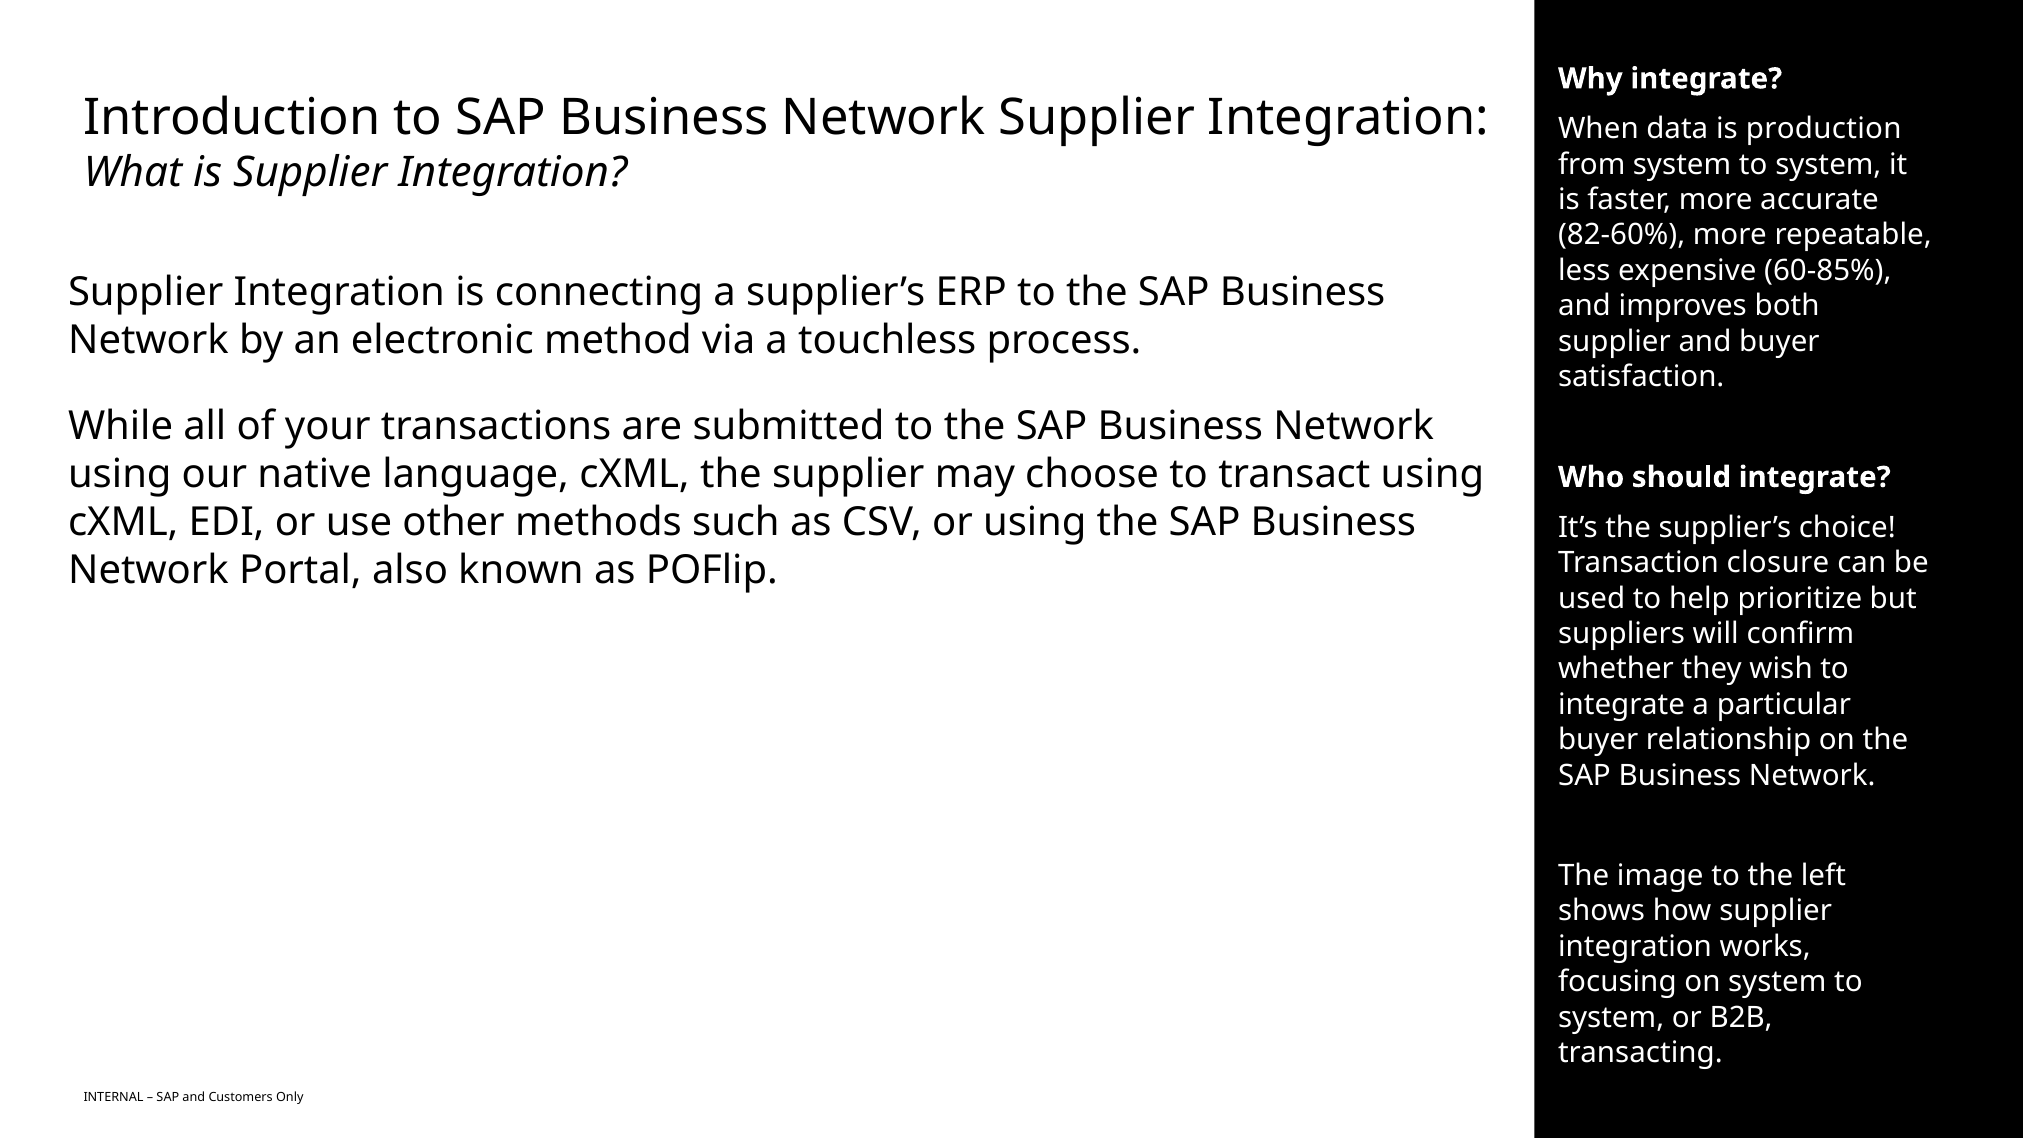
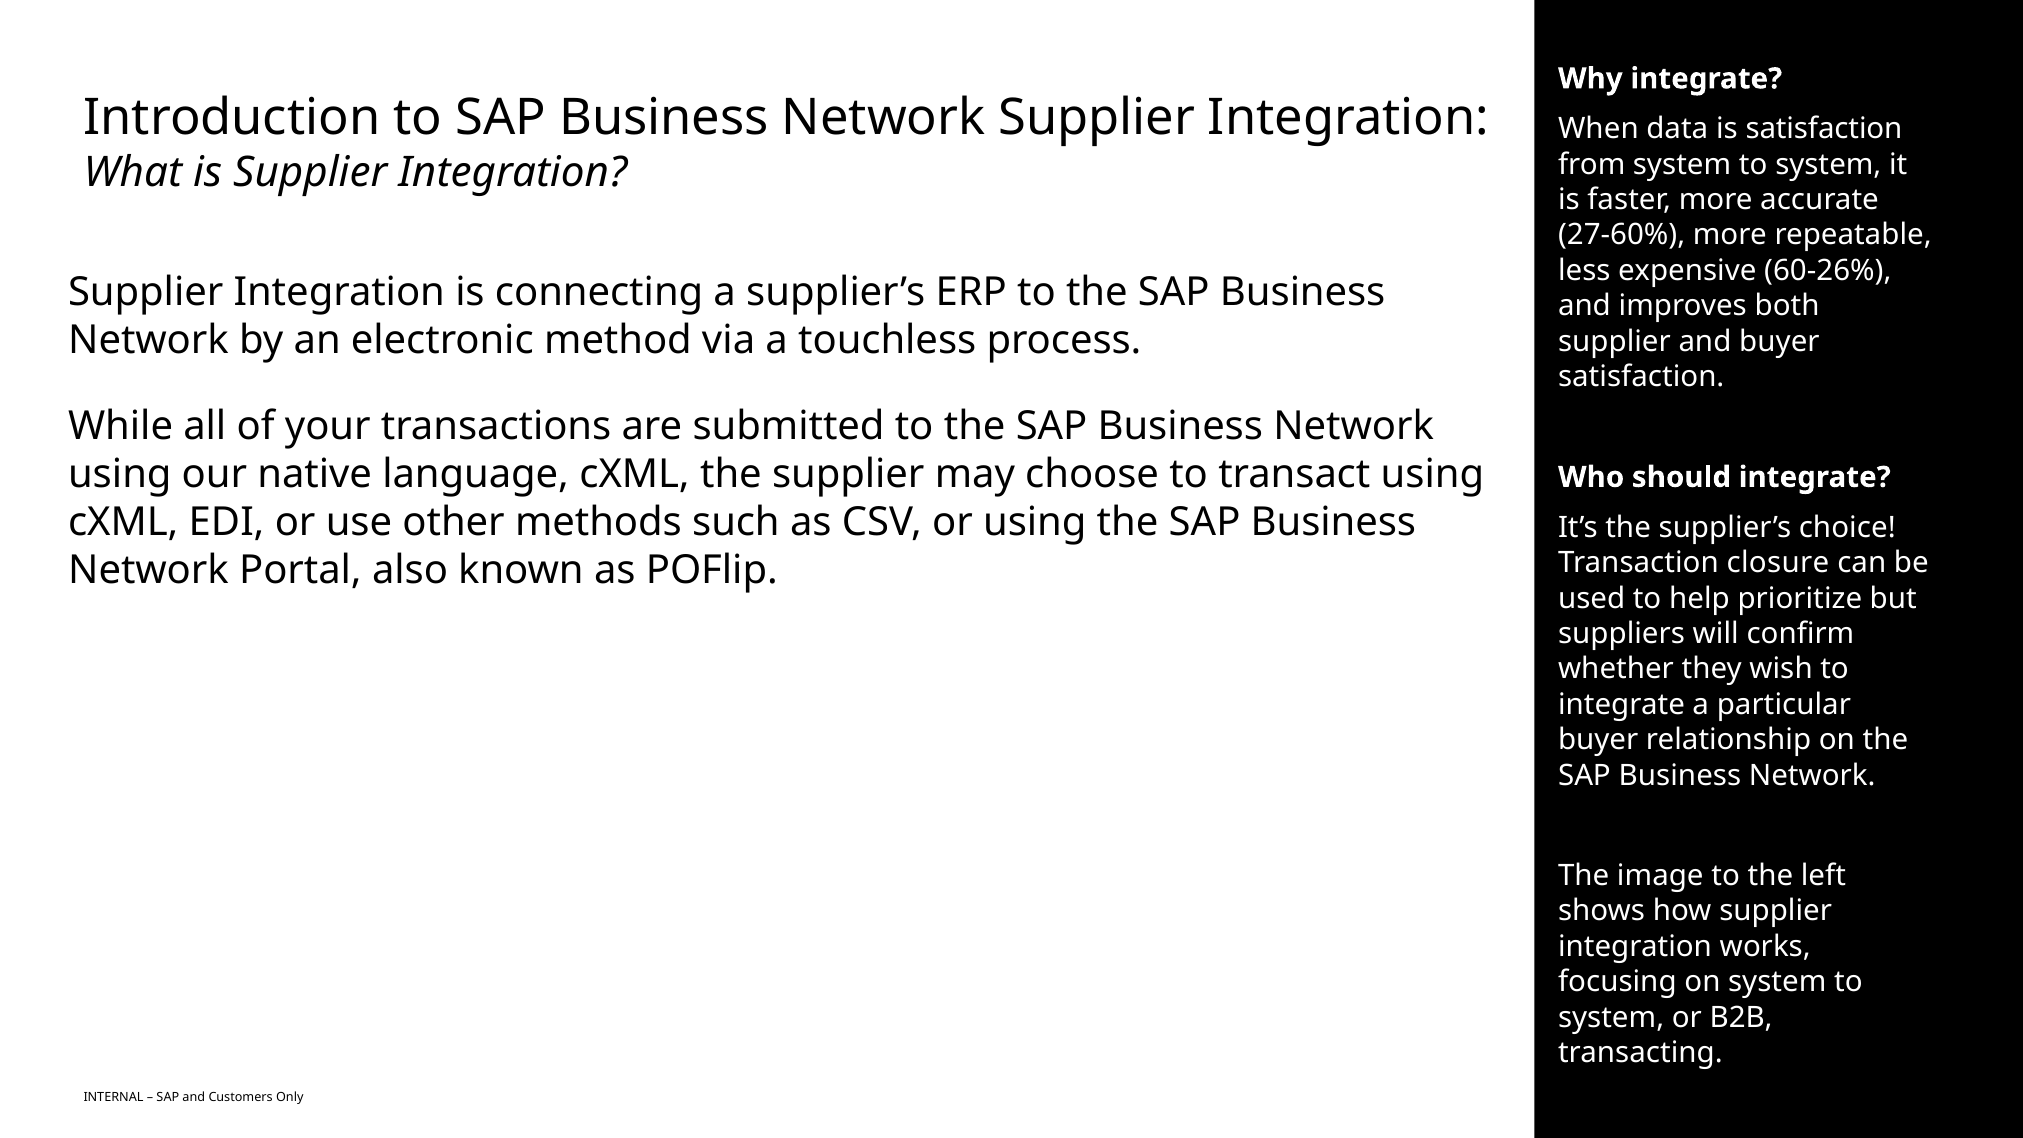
is production: production -> satisfaction
82-60%: 82-60% -> 27-60%
60-85%: 60-85% -> 60-26%
